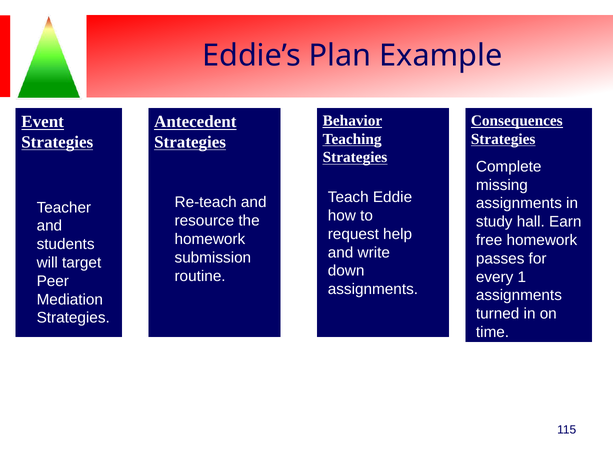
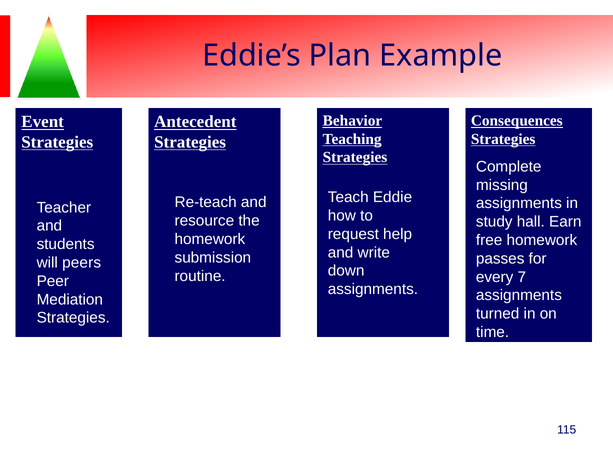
target: target -> peers
1: 1 -> 7
